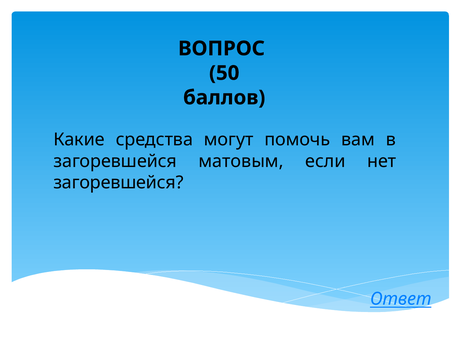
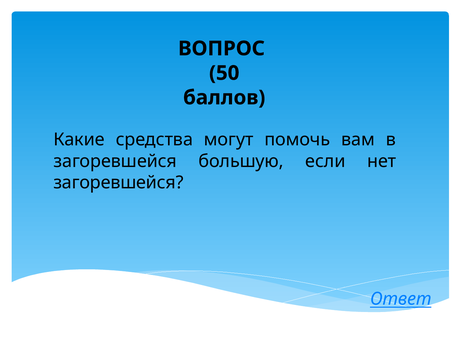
матовым: матовым -> большую
